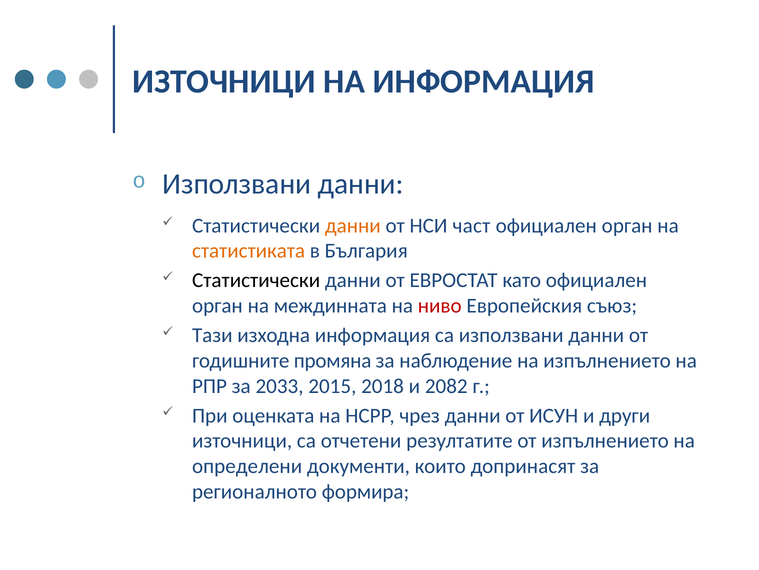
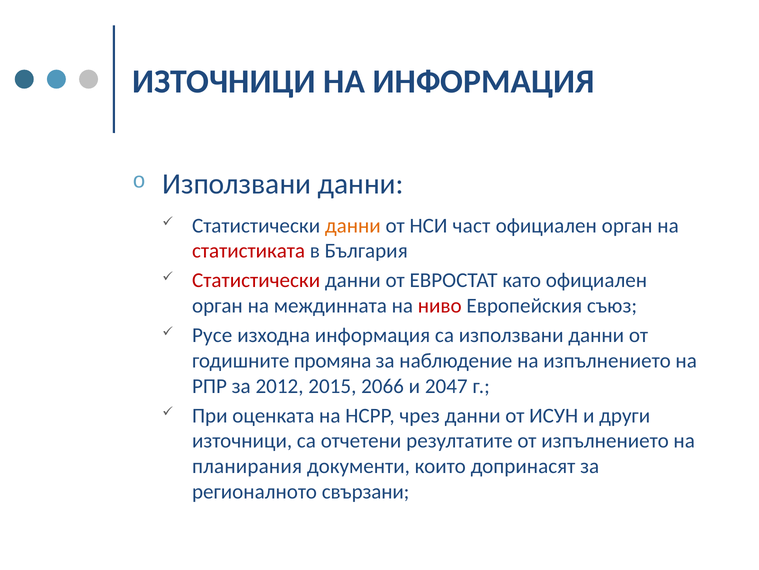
статистиката colour: orange -> red
Статистически at (256, 280) colour: black -> red
Тази: Тази -> Русе
2033: 2033 -> 2012
2018: 2018 -> 2066
2082: 2082 -> 2047
определени: определени -> планирания
формира: формира -> свързани
